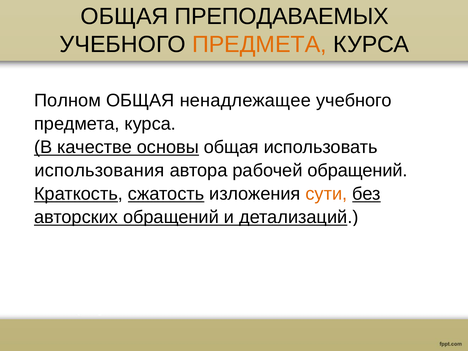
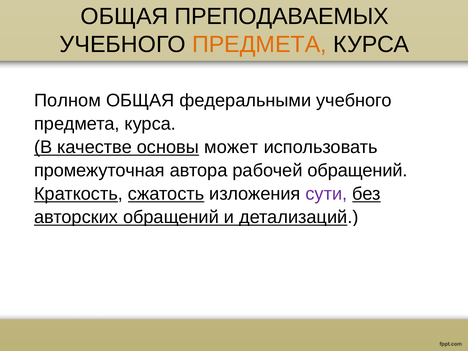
ненадлежащее: ненадлежащее -> федеральными
основы общая: общая -> может
использования: использования -> промежуточная
сути colour: orange -> purple
